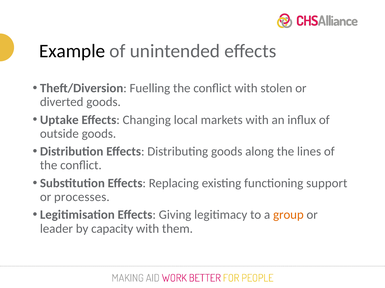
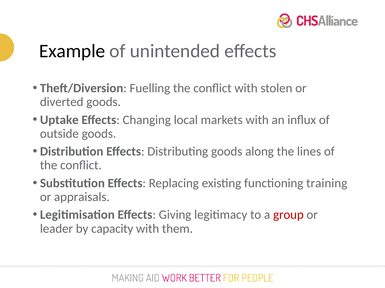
support: support -> training
processes: processes -> appraisals
group colour: orange -> red
